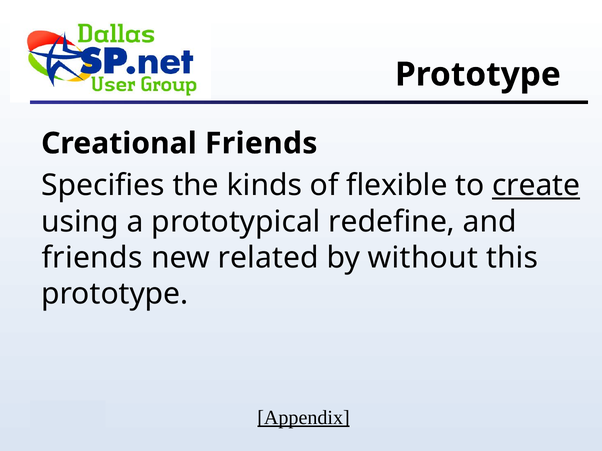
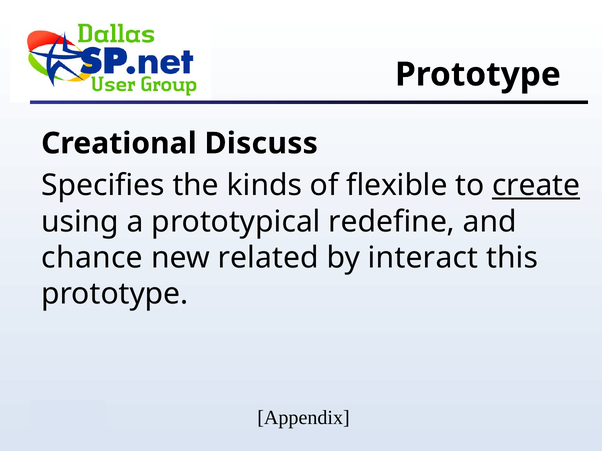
Creational Friends: Friends -> Discuss
friends at (92, 258): friends -> chance
without: without -> interact
Appendix underline: present -> none
